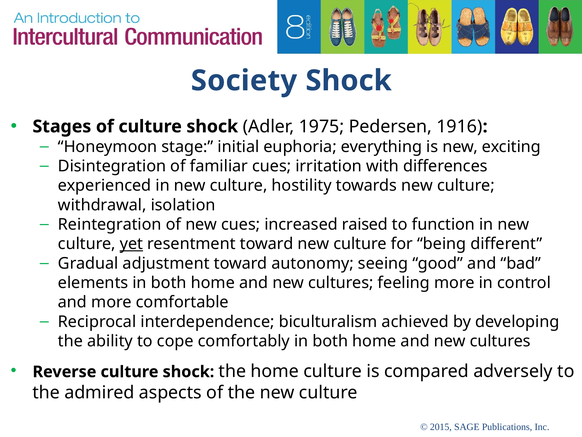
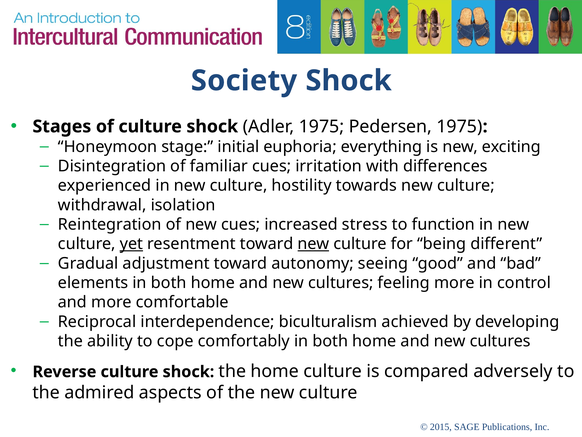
Pedersen 1916: 1916 -> 1975
raised: raised -> stress
new at (313, 244) underline: none -> present
